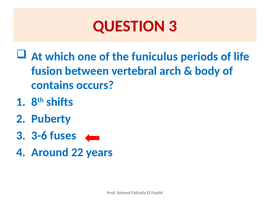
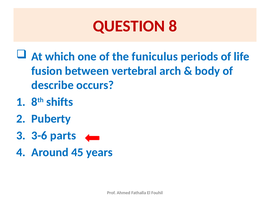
QUESTION 3: 3 -> 8
contains: contains -> describe
fuses: fuses -> parts
22: 22 -> 45
